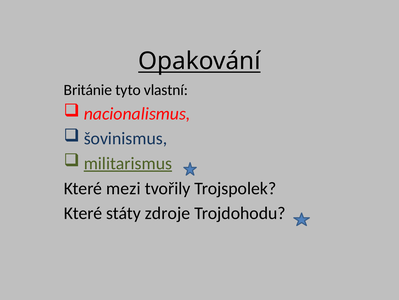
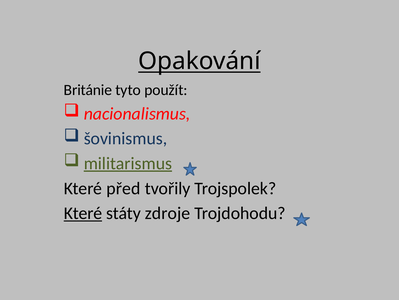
vlastní: vlastní -> použít
mezi: mezi -> před
Které at (83, 213) underline: none -> present
